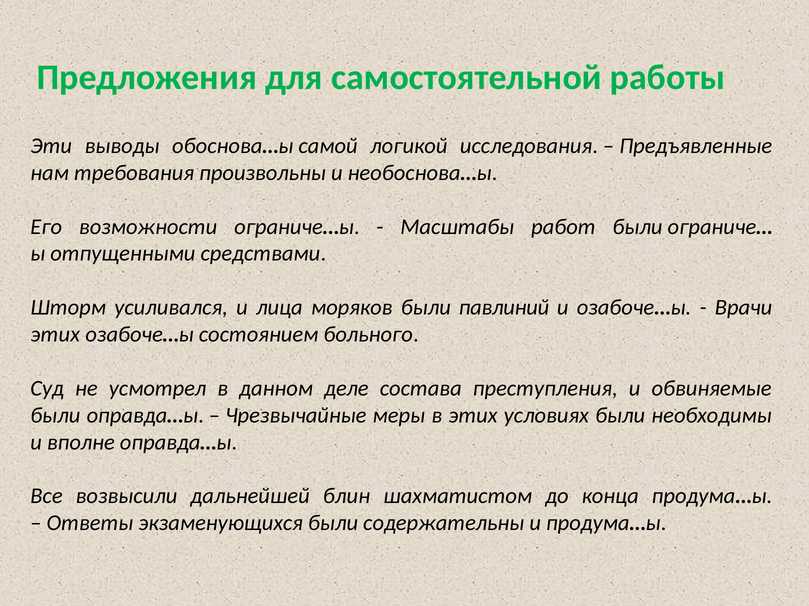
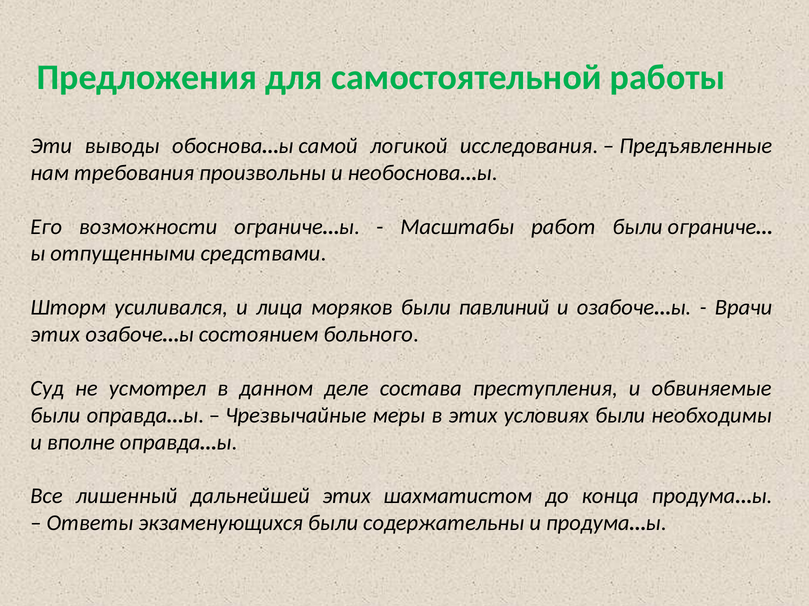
возвысили: возвысили -> лишенный
дальнейшей блин: блин -> этих
